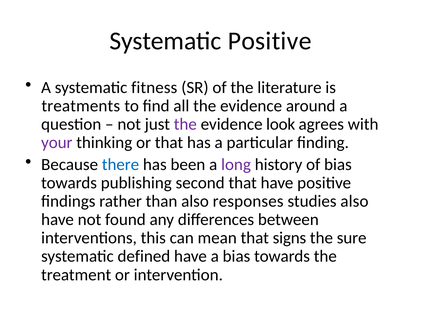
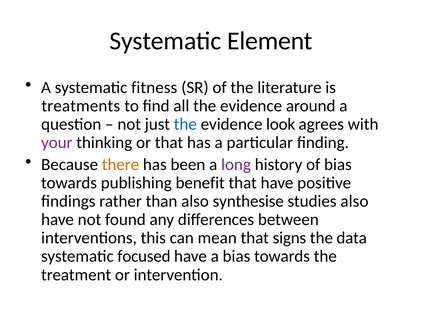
Systematic Positive: Positive -> Element
the at (185, 124) colour: purple -> blue
there colour: blue -> orange
second: second -> benefit
responses: responses -> synthesise
sure: sure -> data
defined: defined -> focused
